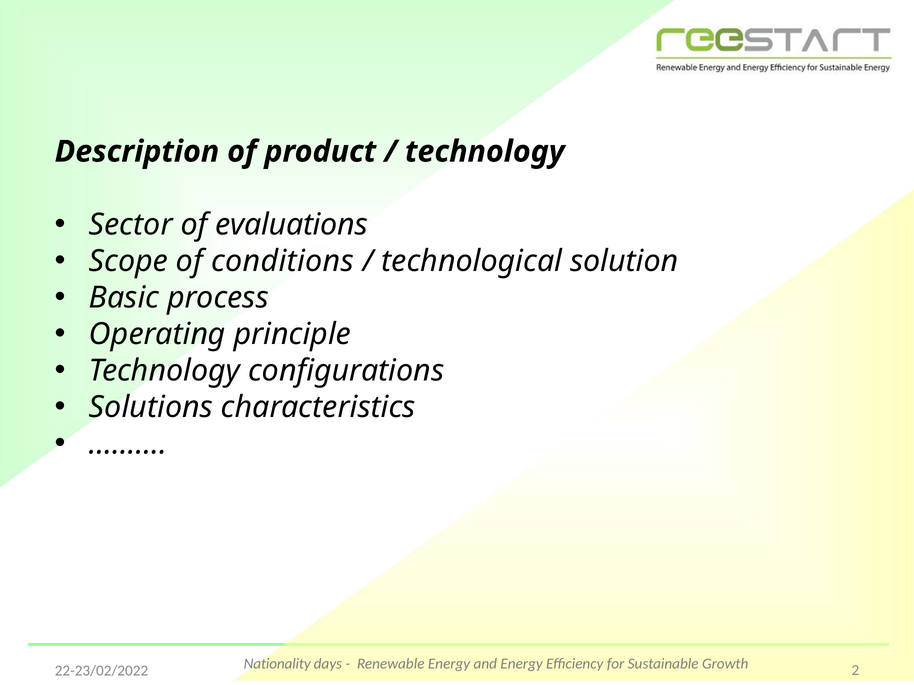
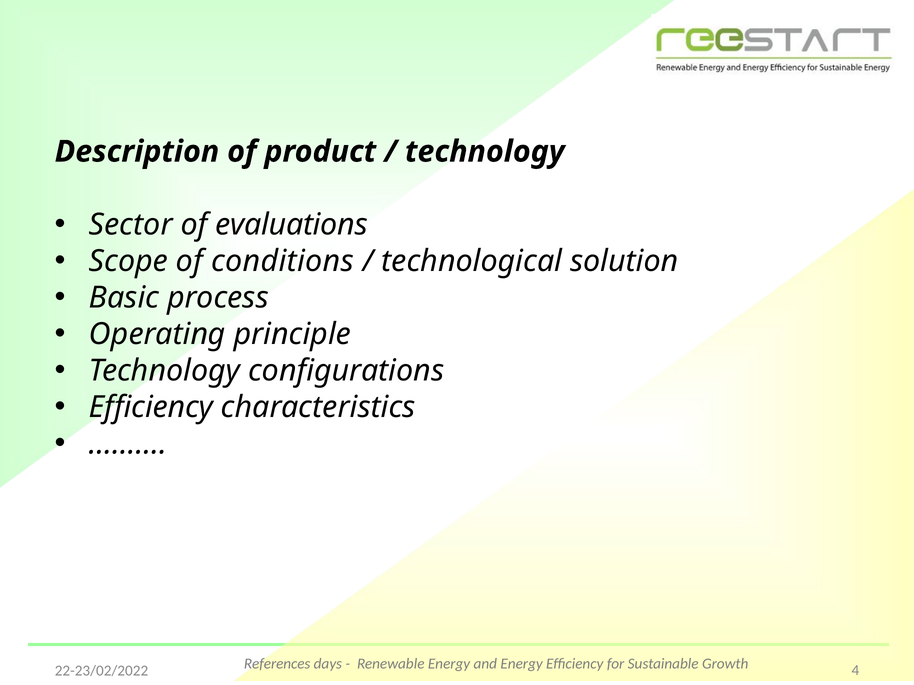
Solutions at (151, 408): Solutions -> Efficiency
Nationality: Nationality -> References
2: 2 -> 4
